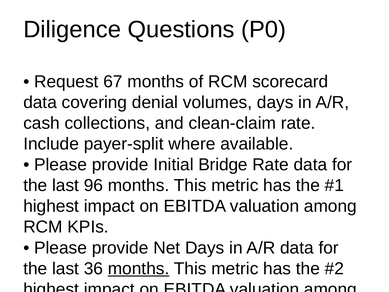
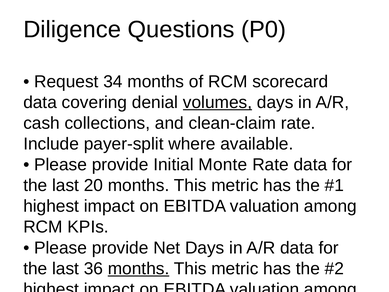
67: 67 -> 34
volumes underline: none -> present
Bridge: Bridge -> Monte
96: 96 -> 20
